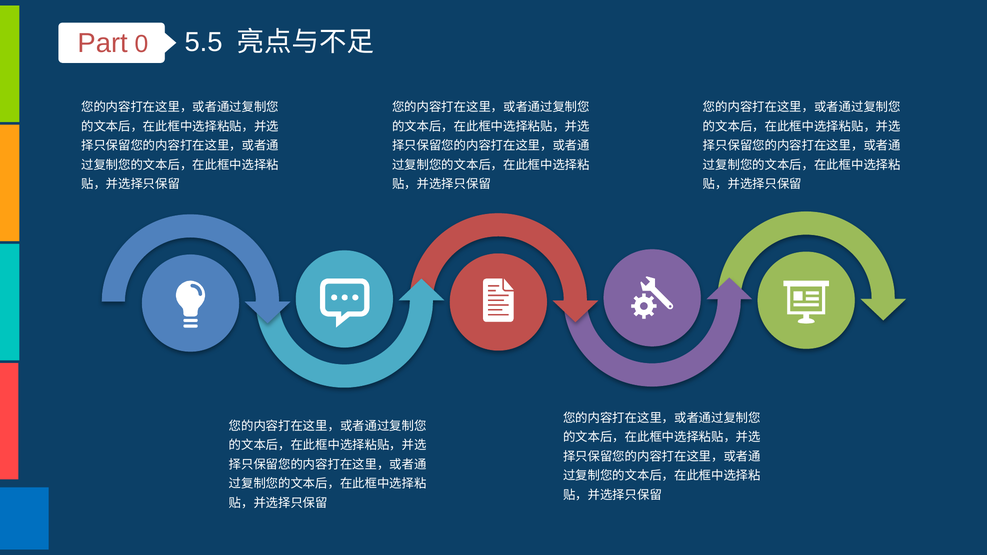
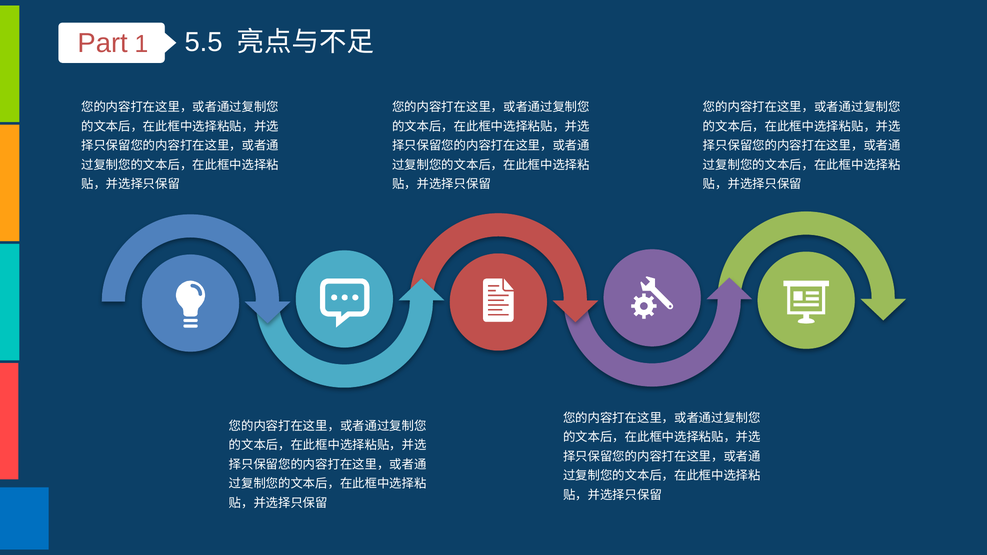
0: 0 -> 1
